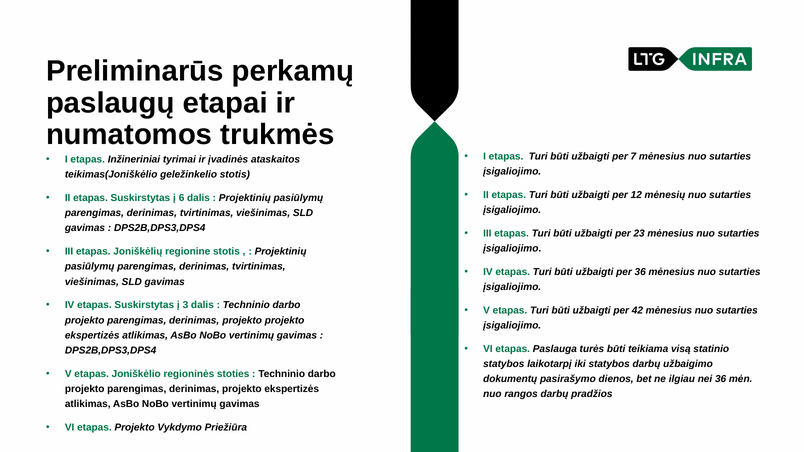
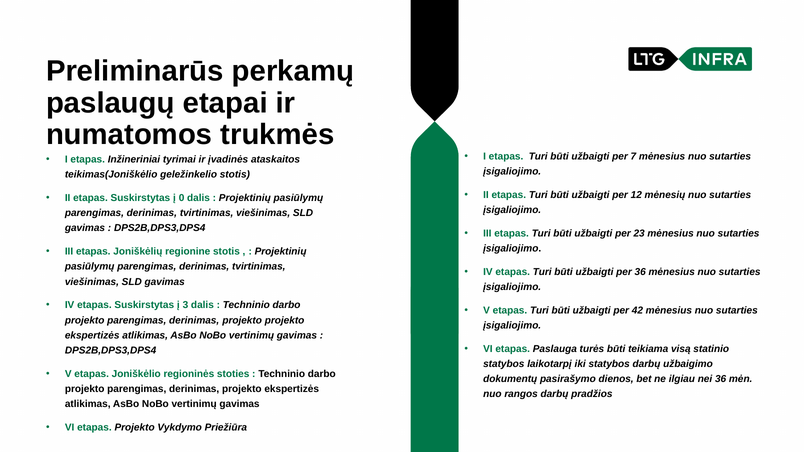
6: 6 -> 0
